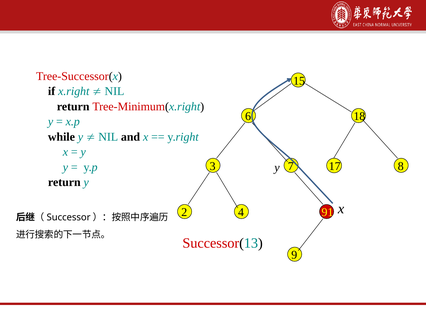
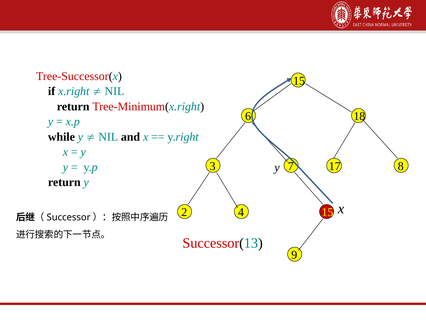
4 91: 91 -> 15
